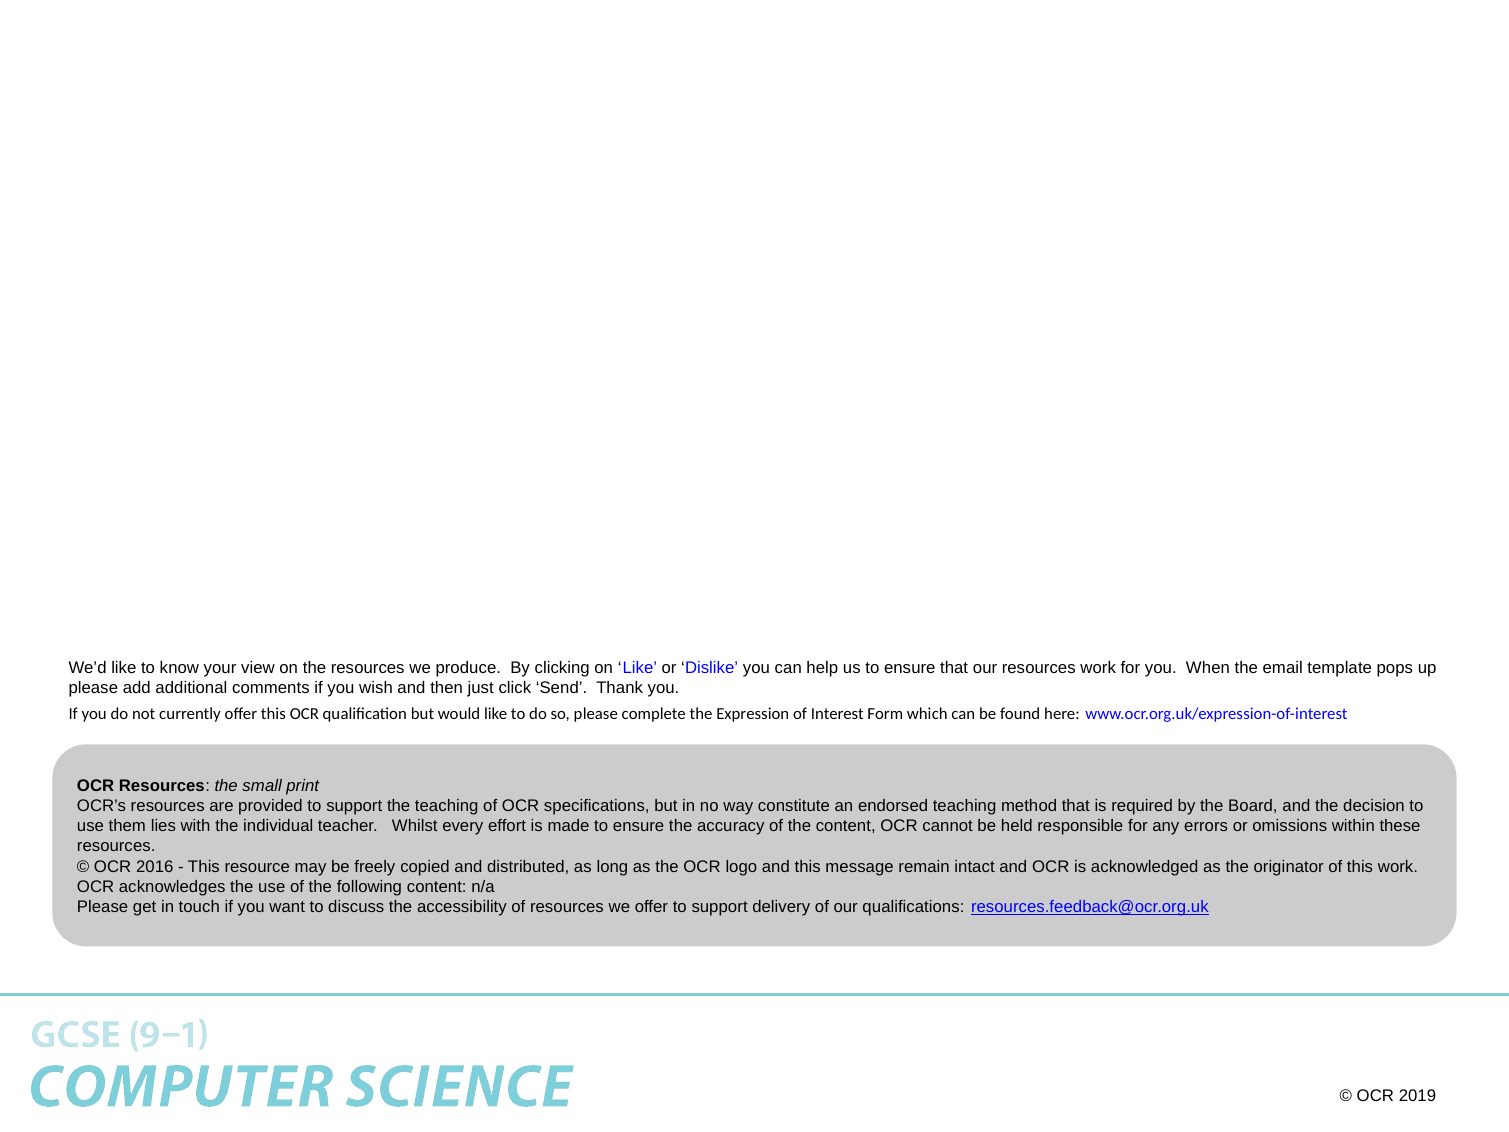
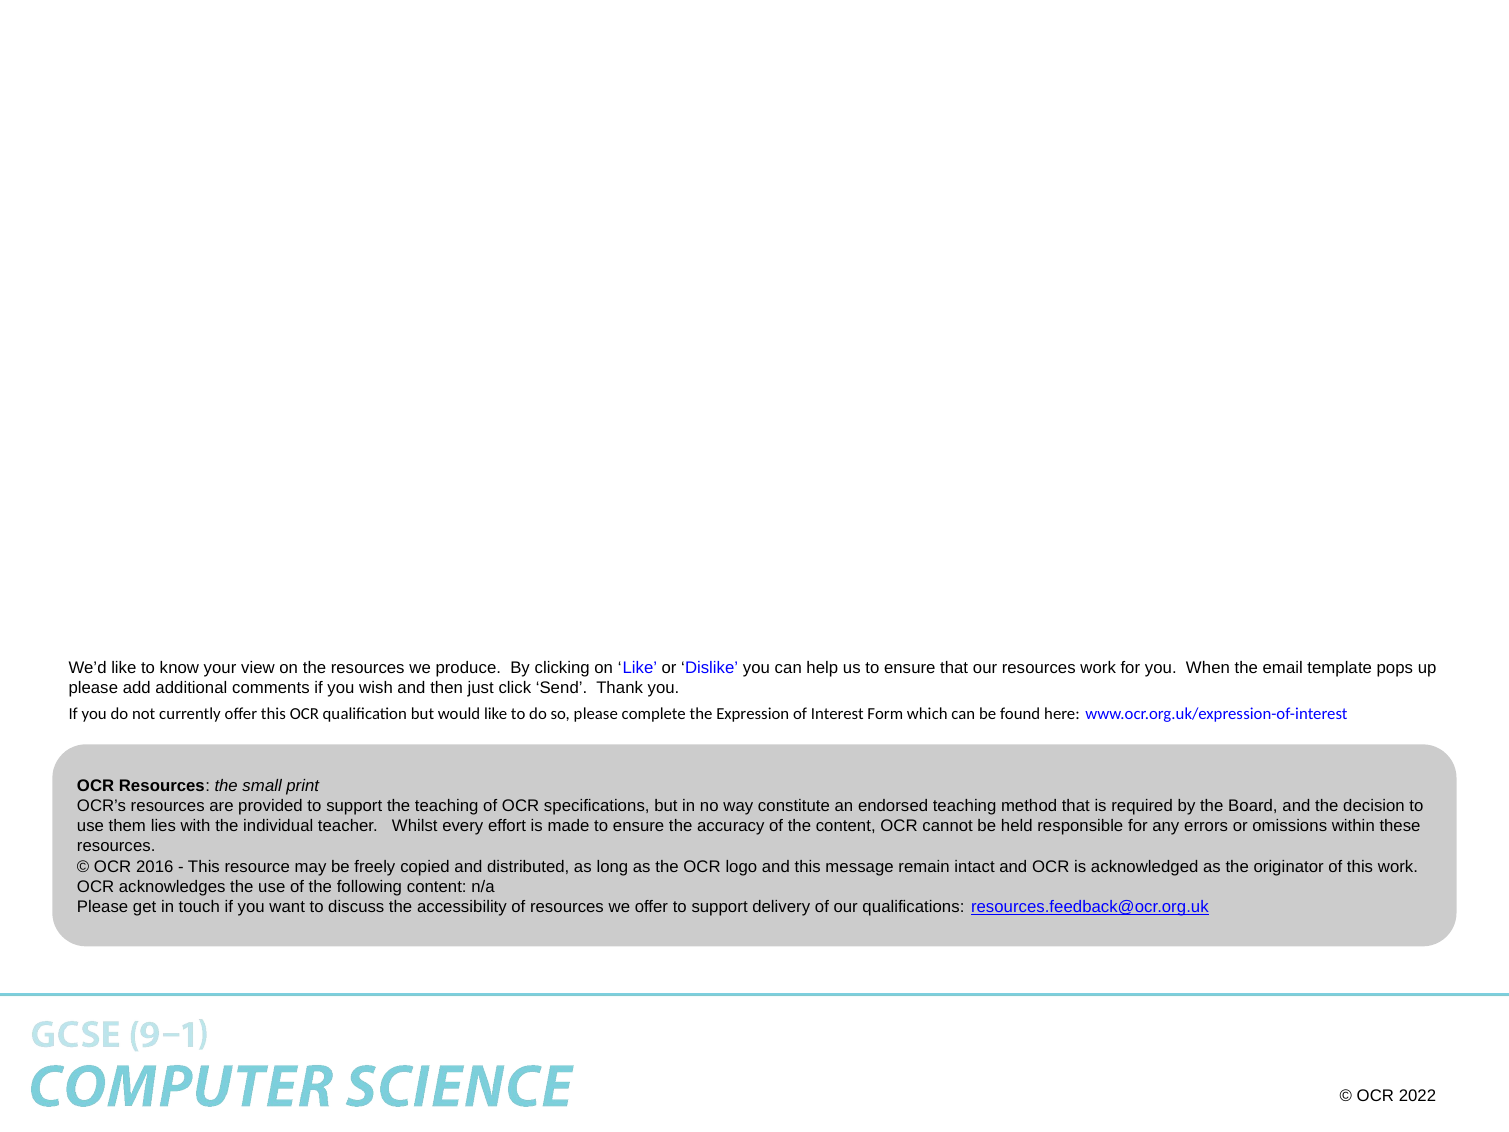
2019: 2019 -> 2022
